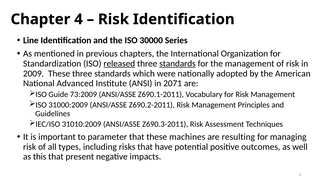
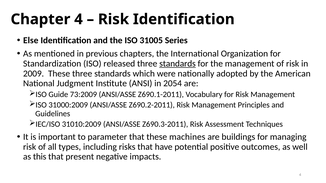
Line: Line -> Else
30000: 30000 -> 31005
released underline: present -> none
Advanced: Advanced -> Judgment
2071: 2071 -> 2054
resulting: resulting -> buildings
